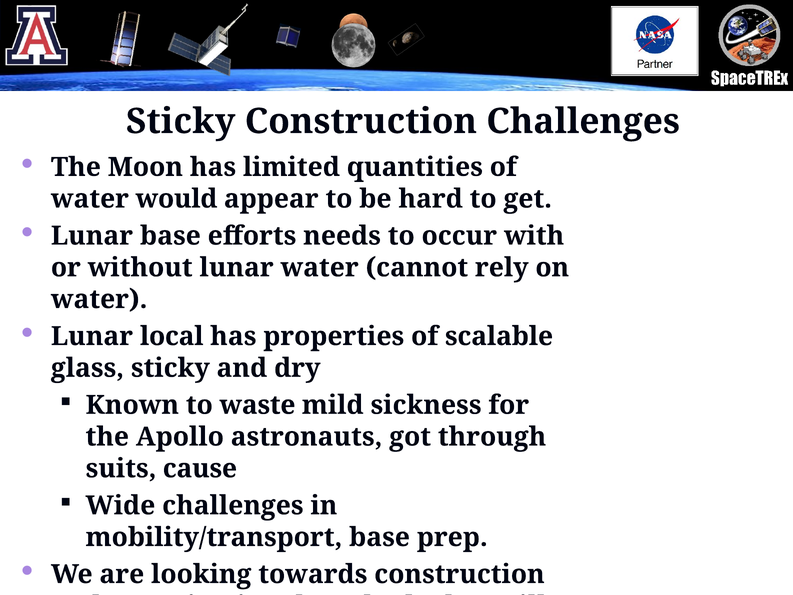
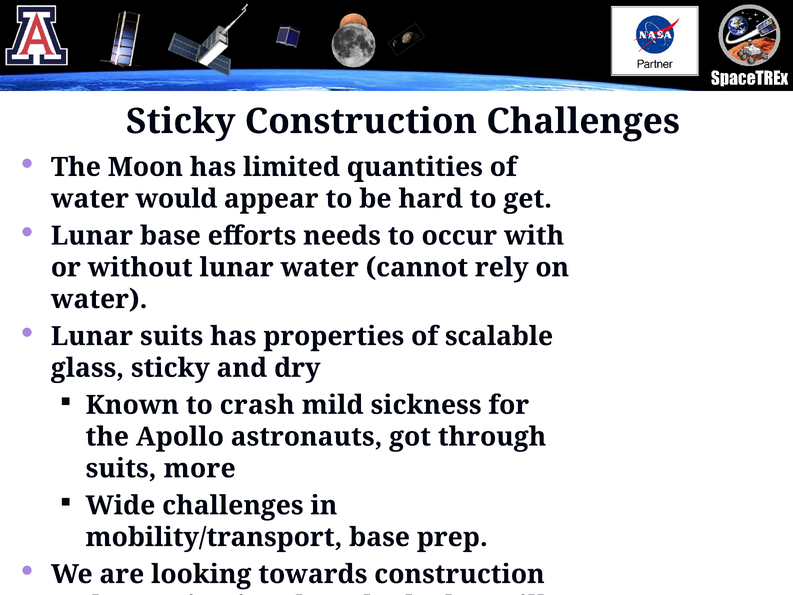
Lunar local: local -> suits
waste: waste -> crash
cause: cause -> more
